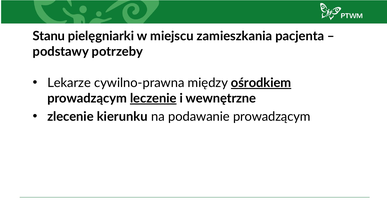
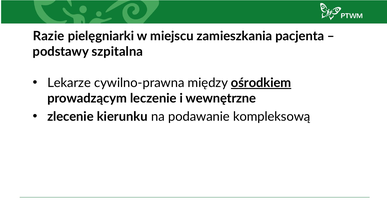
Stanu: Stanu -> Razie
potrzeby: potrzeby -> szpitalna
leczenie underline: present -> none
podawanie prowadzącym: prowadzącym -> kompleksową
